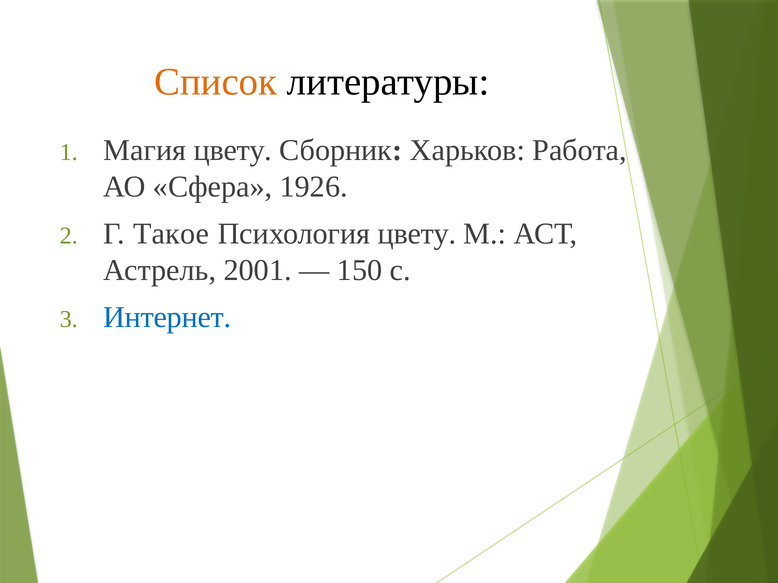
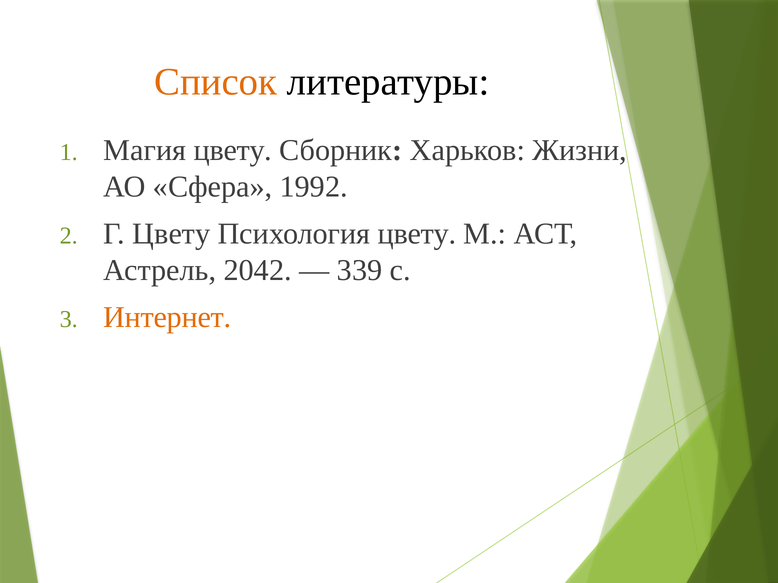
Работа: Работа -> Жизни
1926: 1926 -> 1992
Г Такое: Такое -> Цвету
2001: 2001 -> 2042
150: 150 -> 339
Интернет colour: blue -> orange
